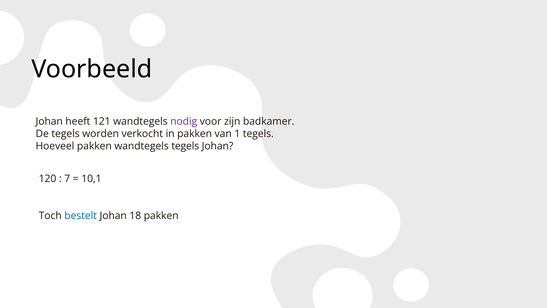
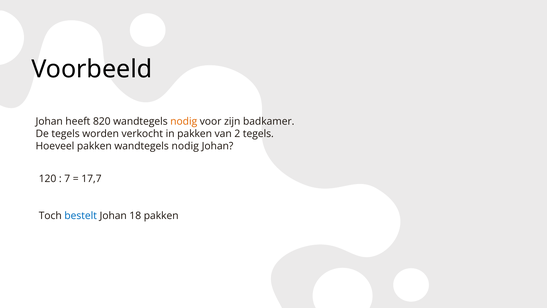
121: 121 -> 820
nodig at (184, 121) colour: purple -> orange
1: 1 -> 2
pakken wandtegels tegels: tegels -> nodig
10,1: 10,1 -> 17,7
